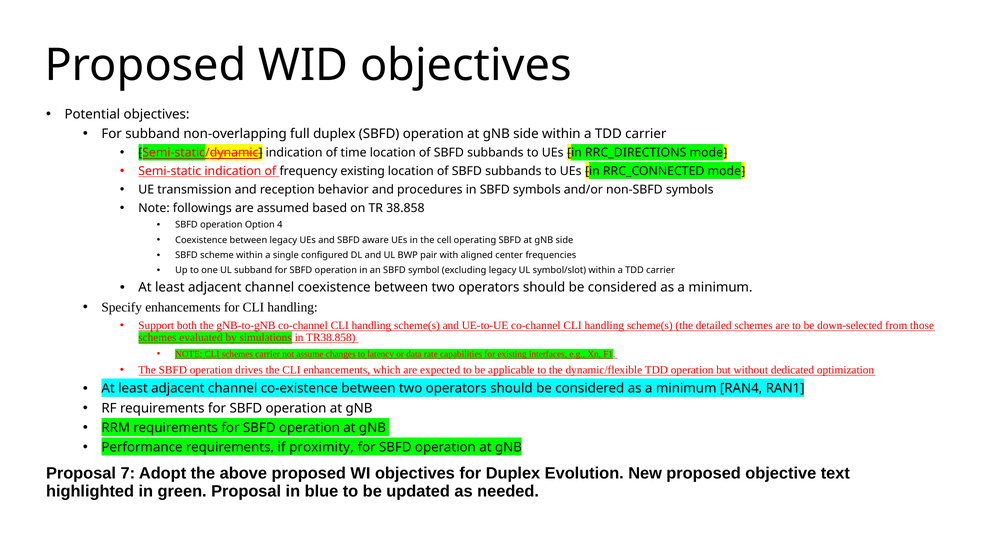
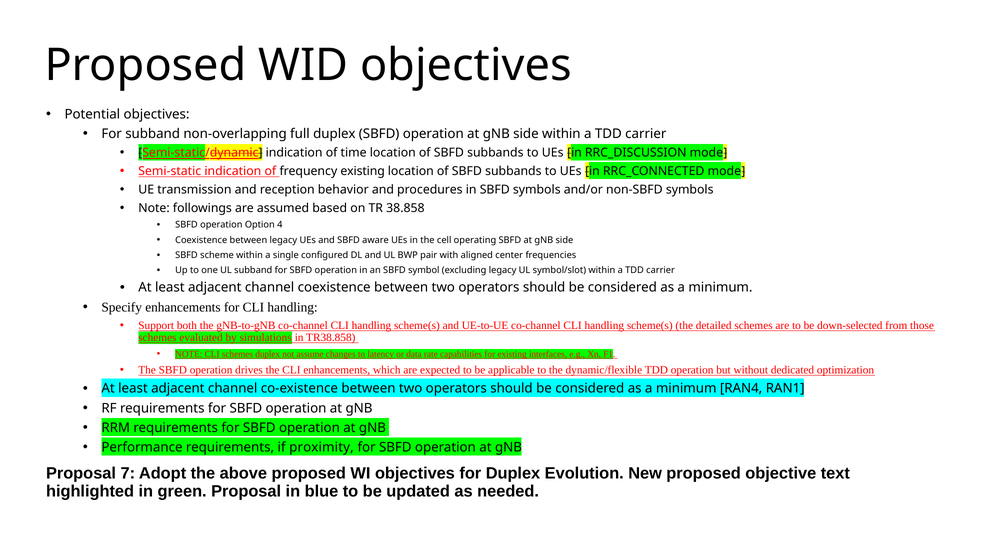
RRC_DIRECTIONS: RRC_DIRECTIONS -> RRC_DISCUSSION
schemes carrier: carrier -> duplex
